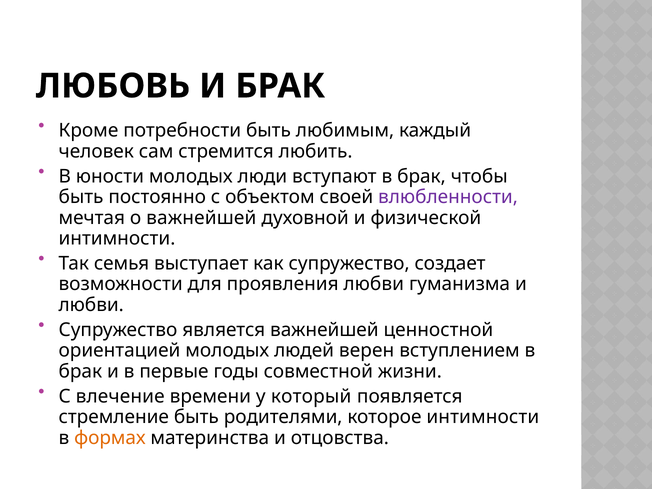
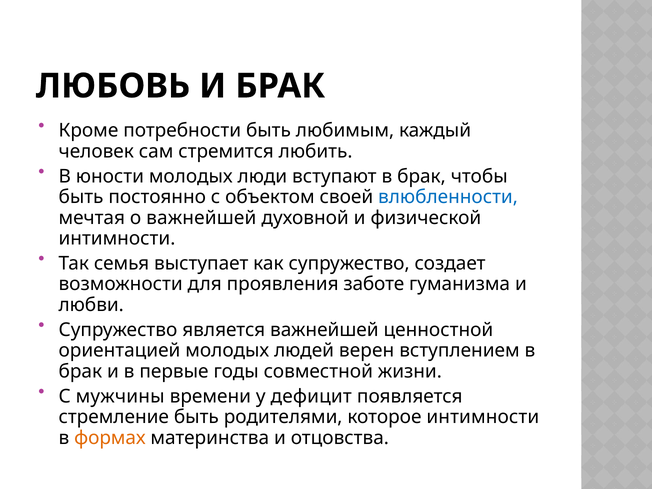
влюбленности colour: purple -> blue
проявления любви: любви -> заботе
влечение: влечение -> мужчины
который: который -> дефицит
